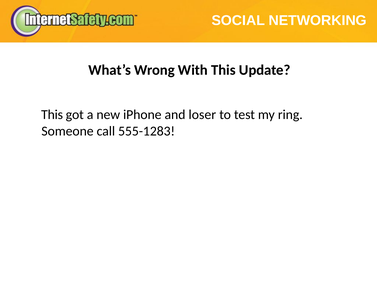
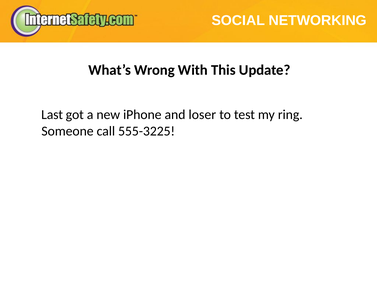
This at (52, 115): This -> Last
555-1283: 555-1283 -> 555-3225
